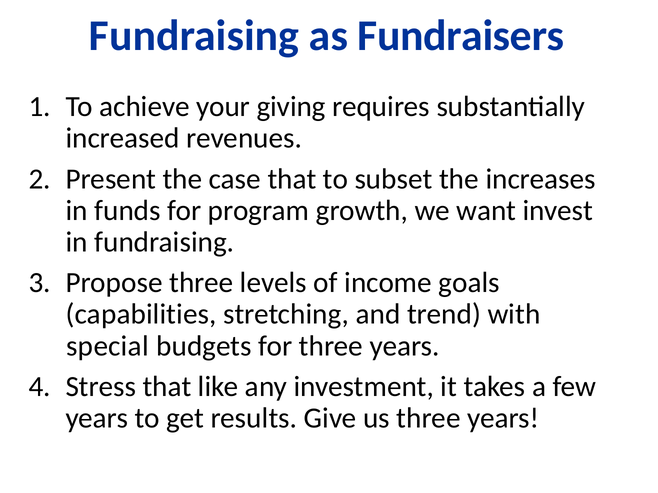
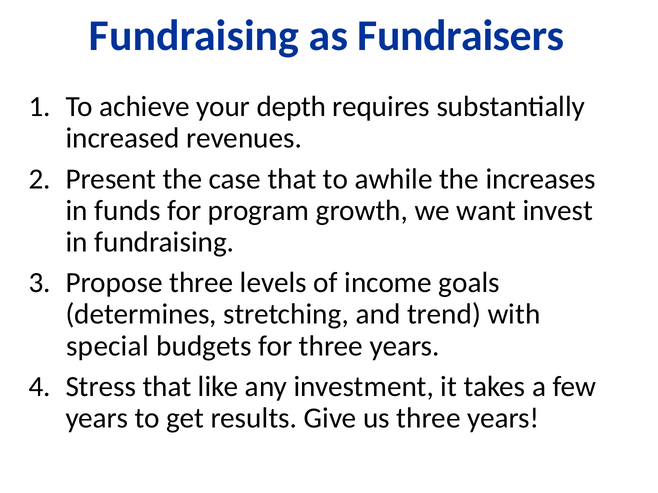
giving: giving -> depth
subset: subset -> awhile
capabilities: capabilities -> determines
